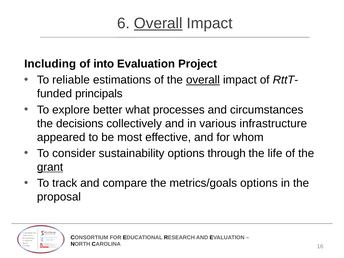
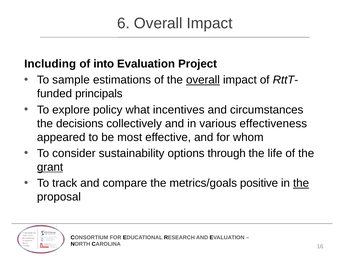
Overall at (158, 23) underline: present -> none
reliable: reliable -> sample
better: better -> policy
processes: processes -> incentives
infrastructure: infrastructure -> effectiveness
metrics/goals options: options -> positive
the at (301, 183) underline: none -> present
